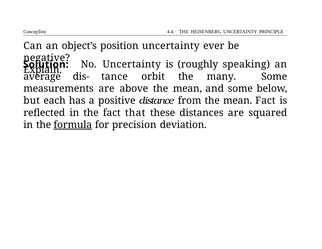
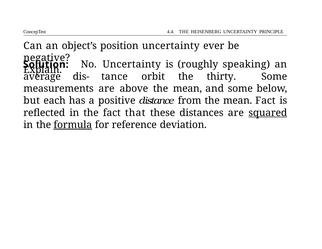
many: many -> thirty
squared underline: none -> present
precision: precision -> reference
